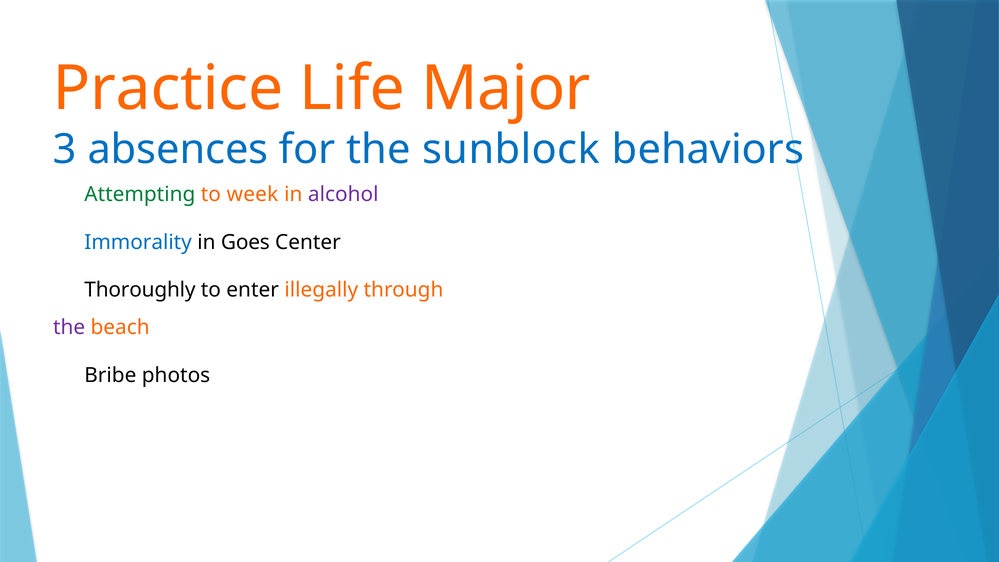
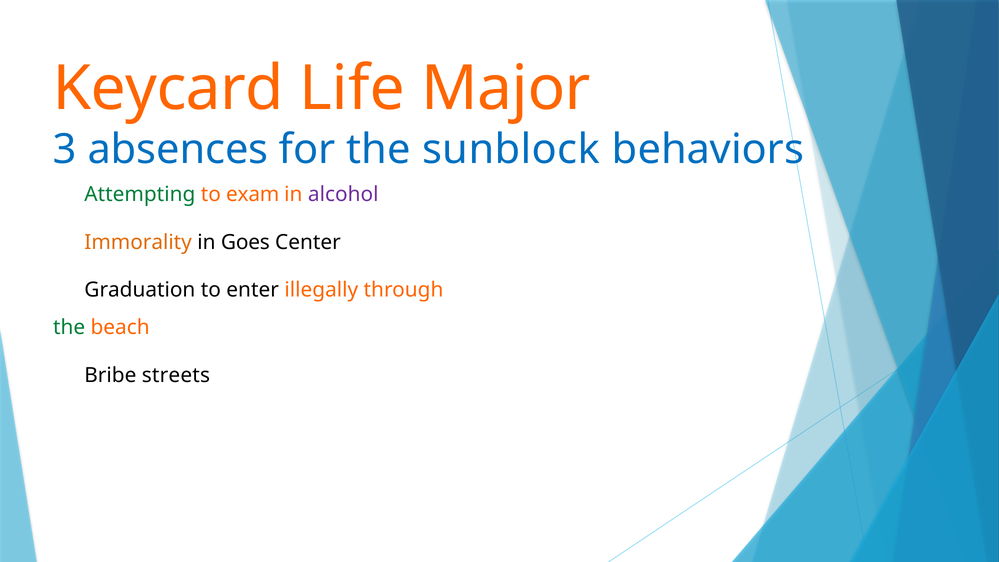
Practice: Practice -> Keycard
week: week -> exam
Immorality colour: blue -> orange
Thoroughly: Thoroughly -> Graduation
the at (69, 327) colour: purple -> green
photos: photos -> streets
